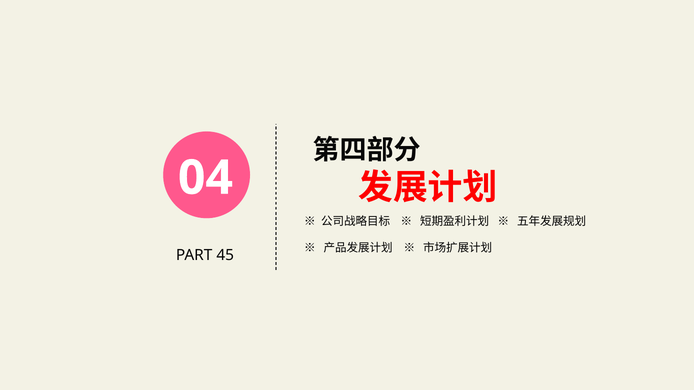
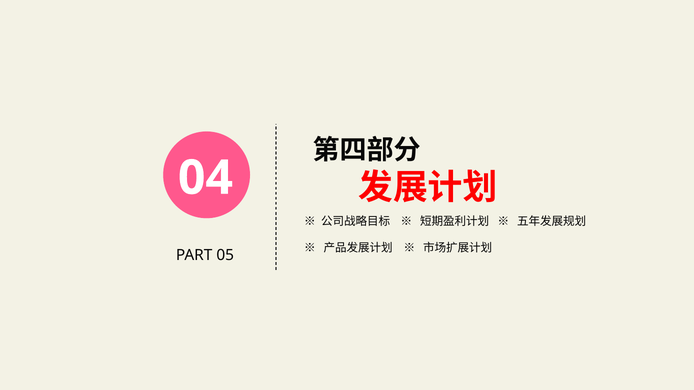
45: 45 -> 05
